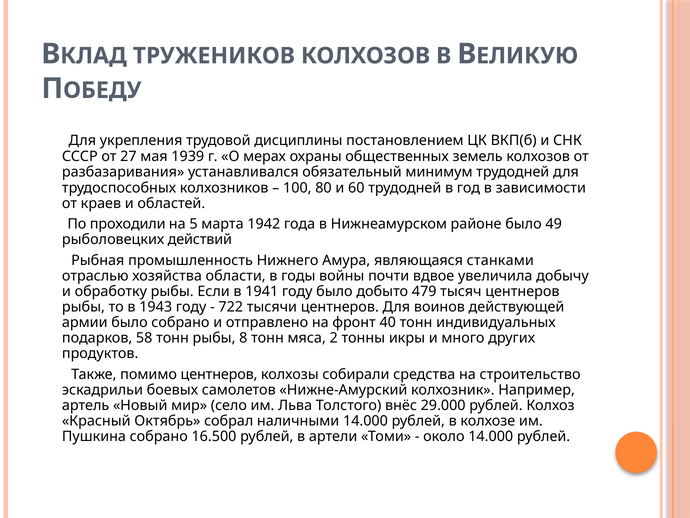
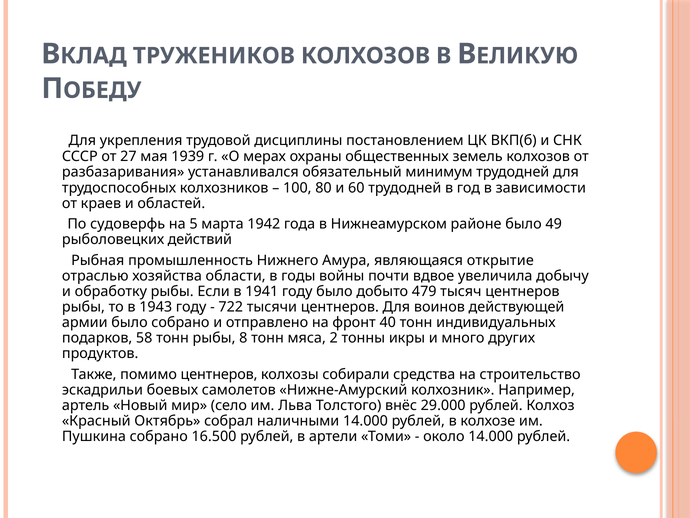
проходили: проходили -> судоверфь
станками: станками -> открытие
